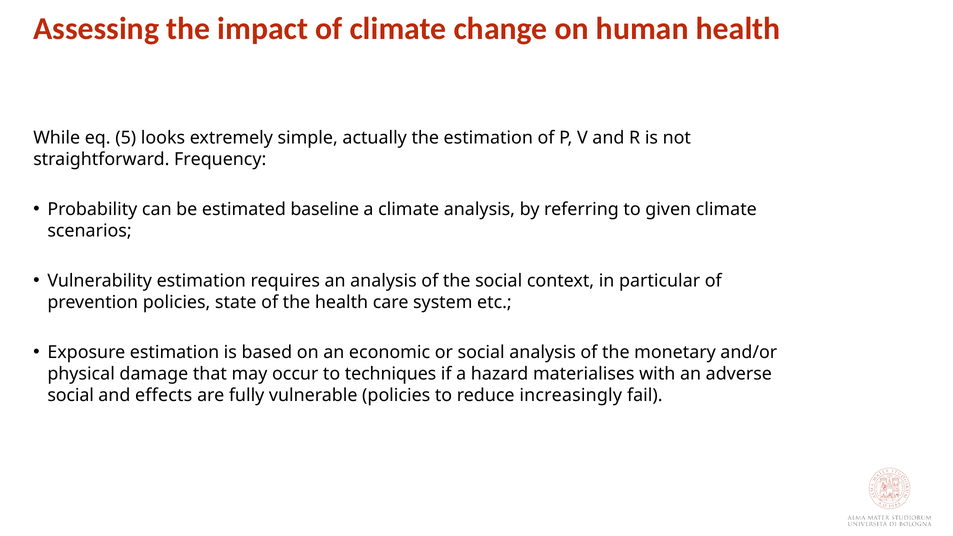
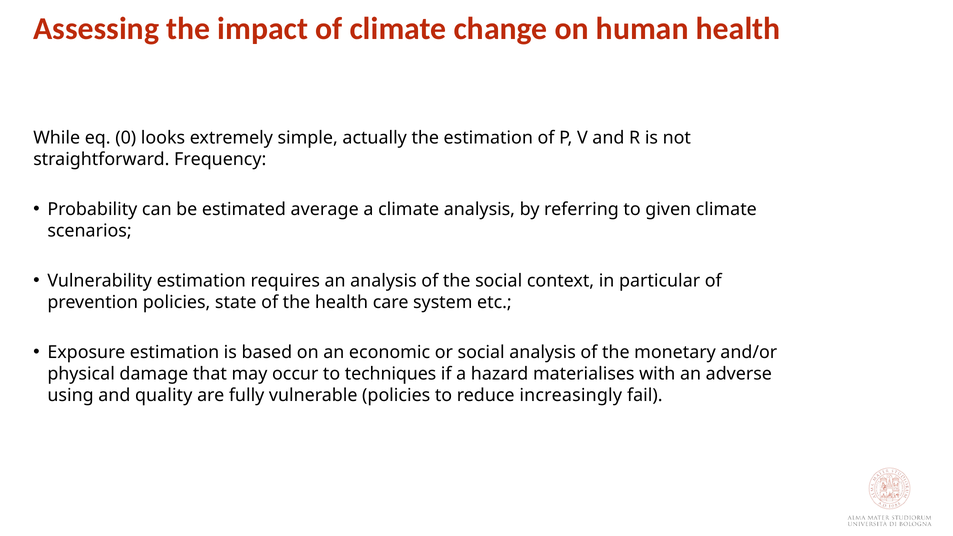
5: 5 -> 0
baseline: baseline -> average
social at (71, 395): social -> using
effects: effects -> quality
